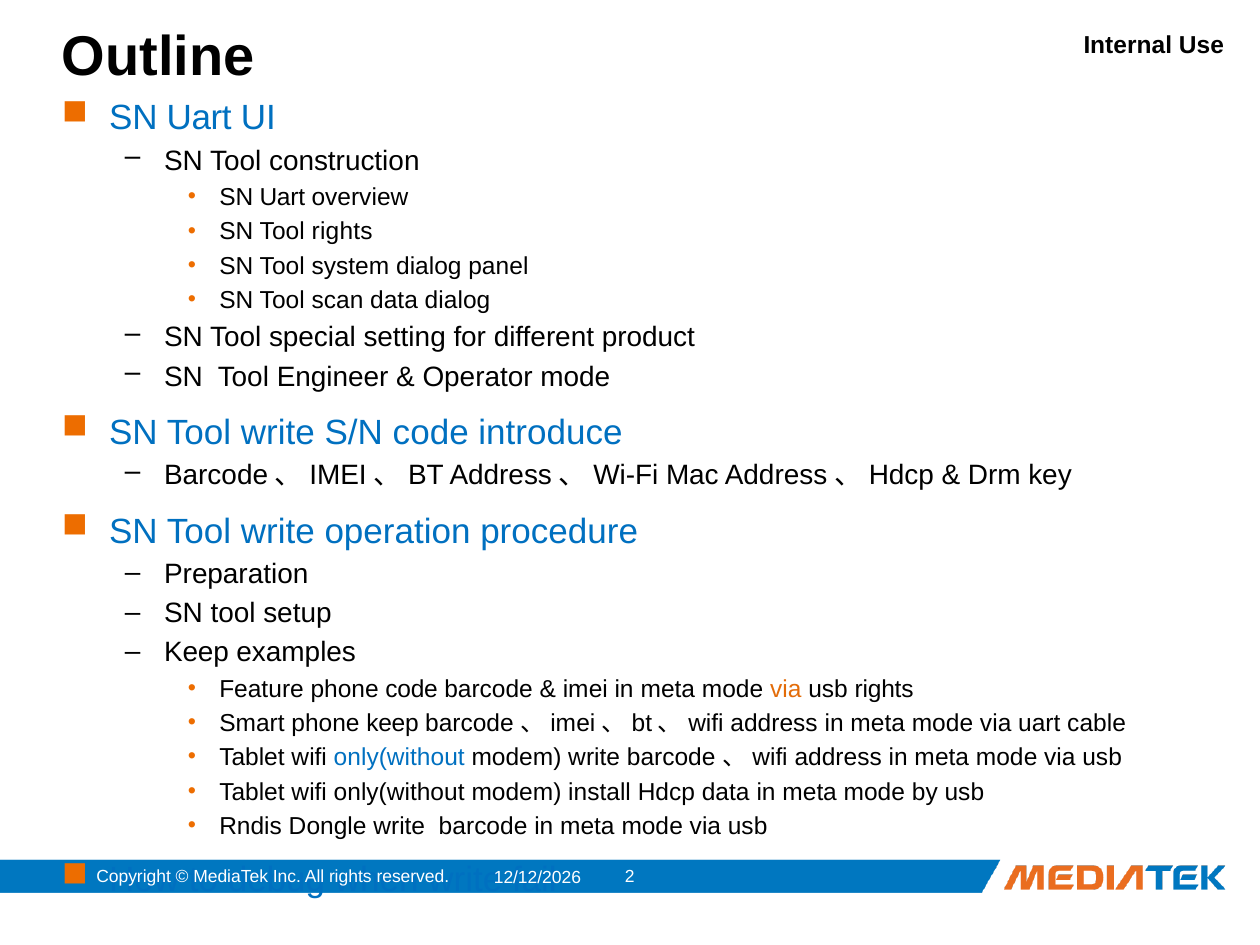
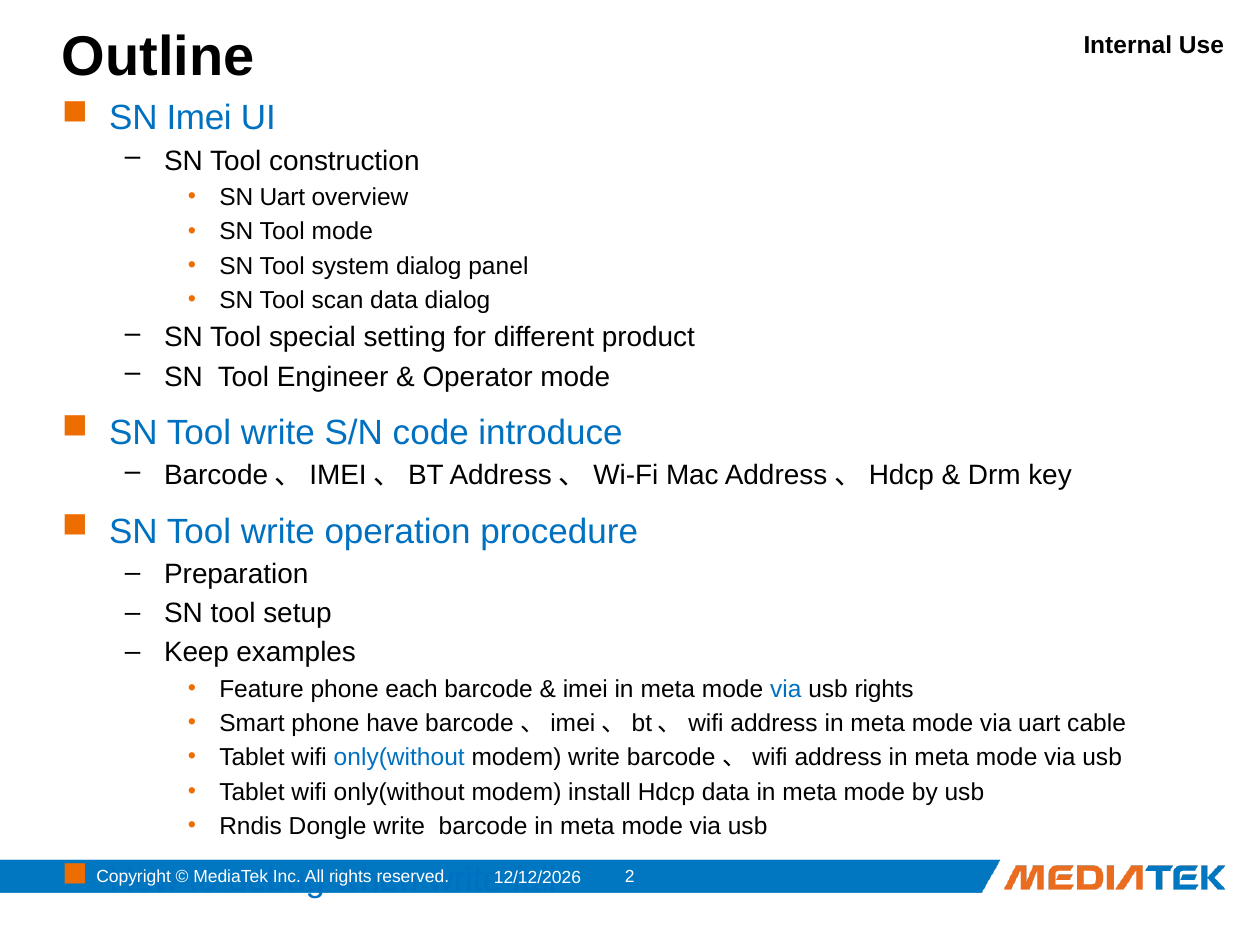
Uart at (199, 118): Uart -> Imei
Tool rights: rights -> mode
phone code: code -> each
via at (786, 689) colour: orange -> blue
phone keep: keep -> have
